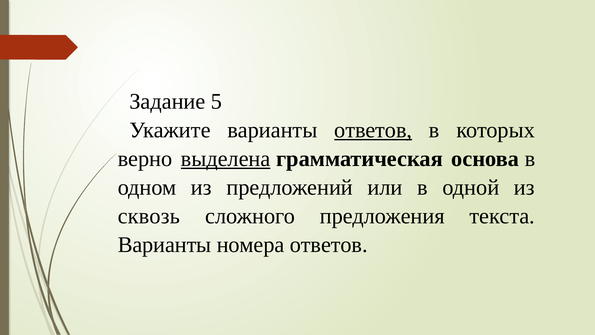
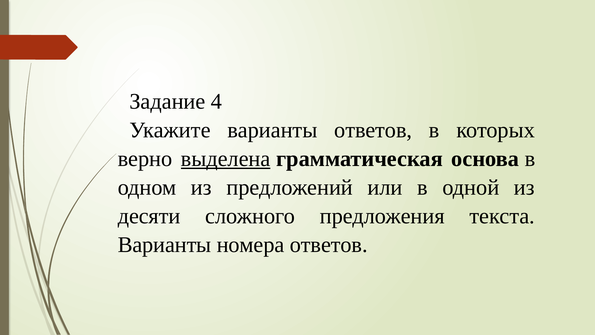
5: 5 -> 4
ответов at (373, 130) underline: present -> none
сквозь: сквозь -> десяти
